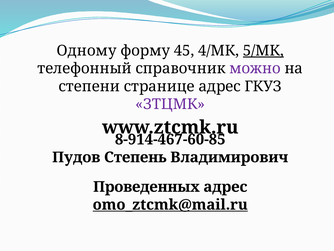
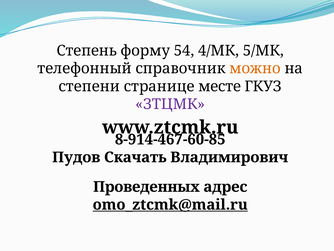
Одному: Одному -> Степень
45: 45 -> 54
5/МК underline: present -> none
можно colour: purple -> orange
странице адрес: адрес -> месте
Степень: Степень -> Скачать
